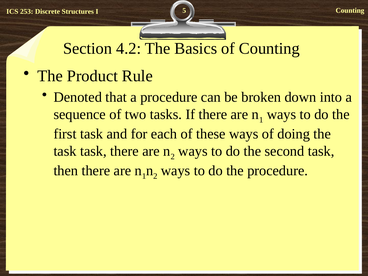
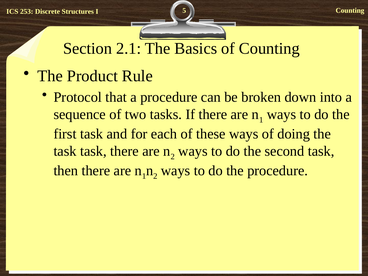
4.2: 4.2 -> 2.1
Denoted: Denoted -> Protocol
